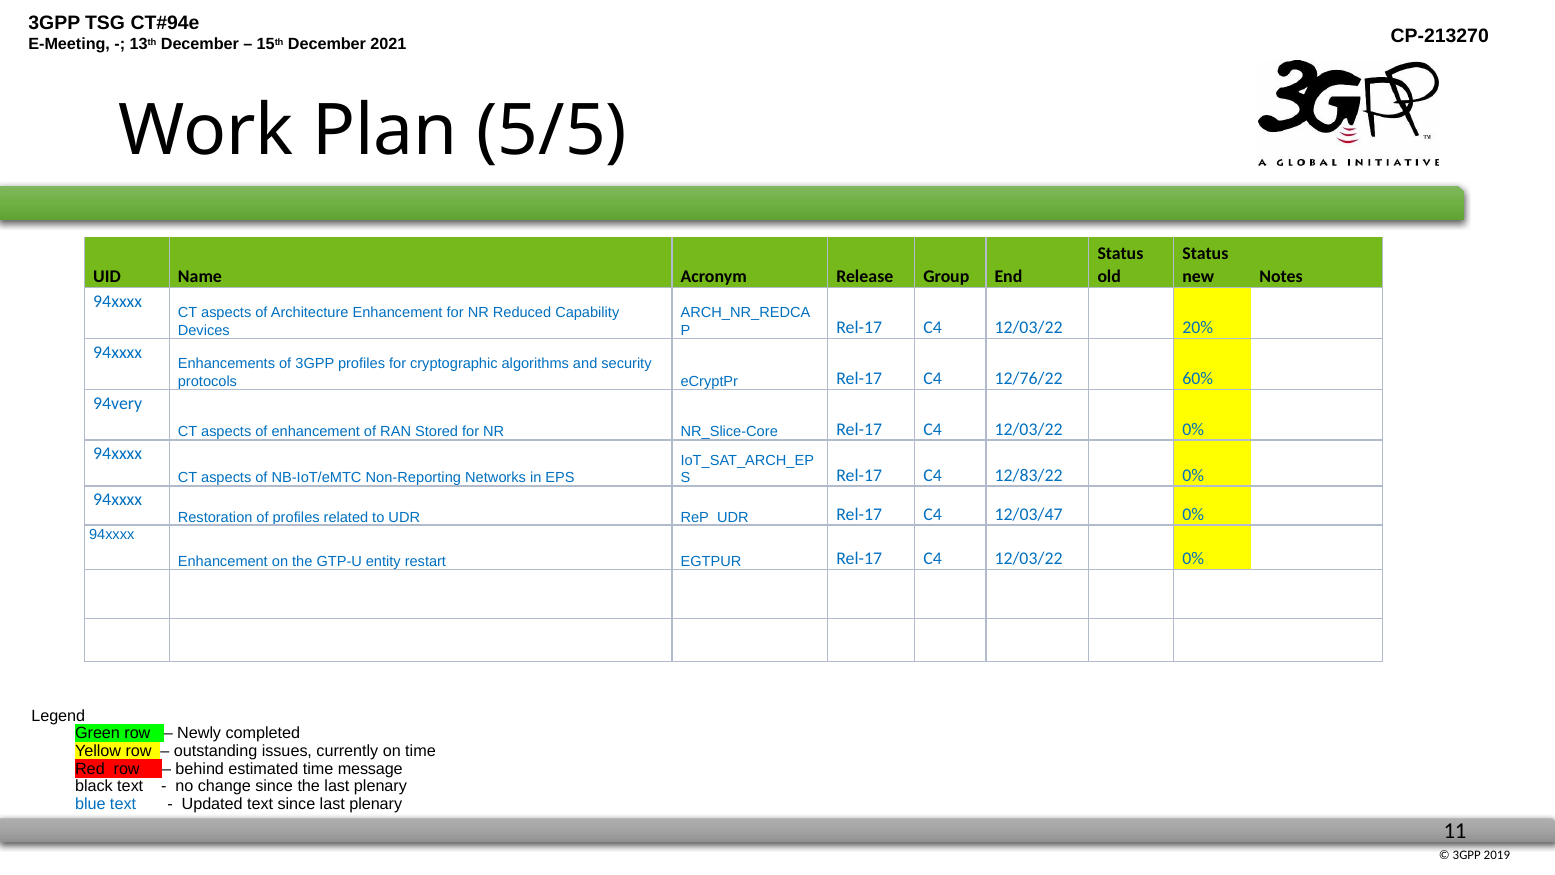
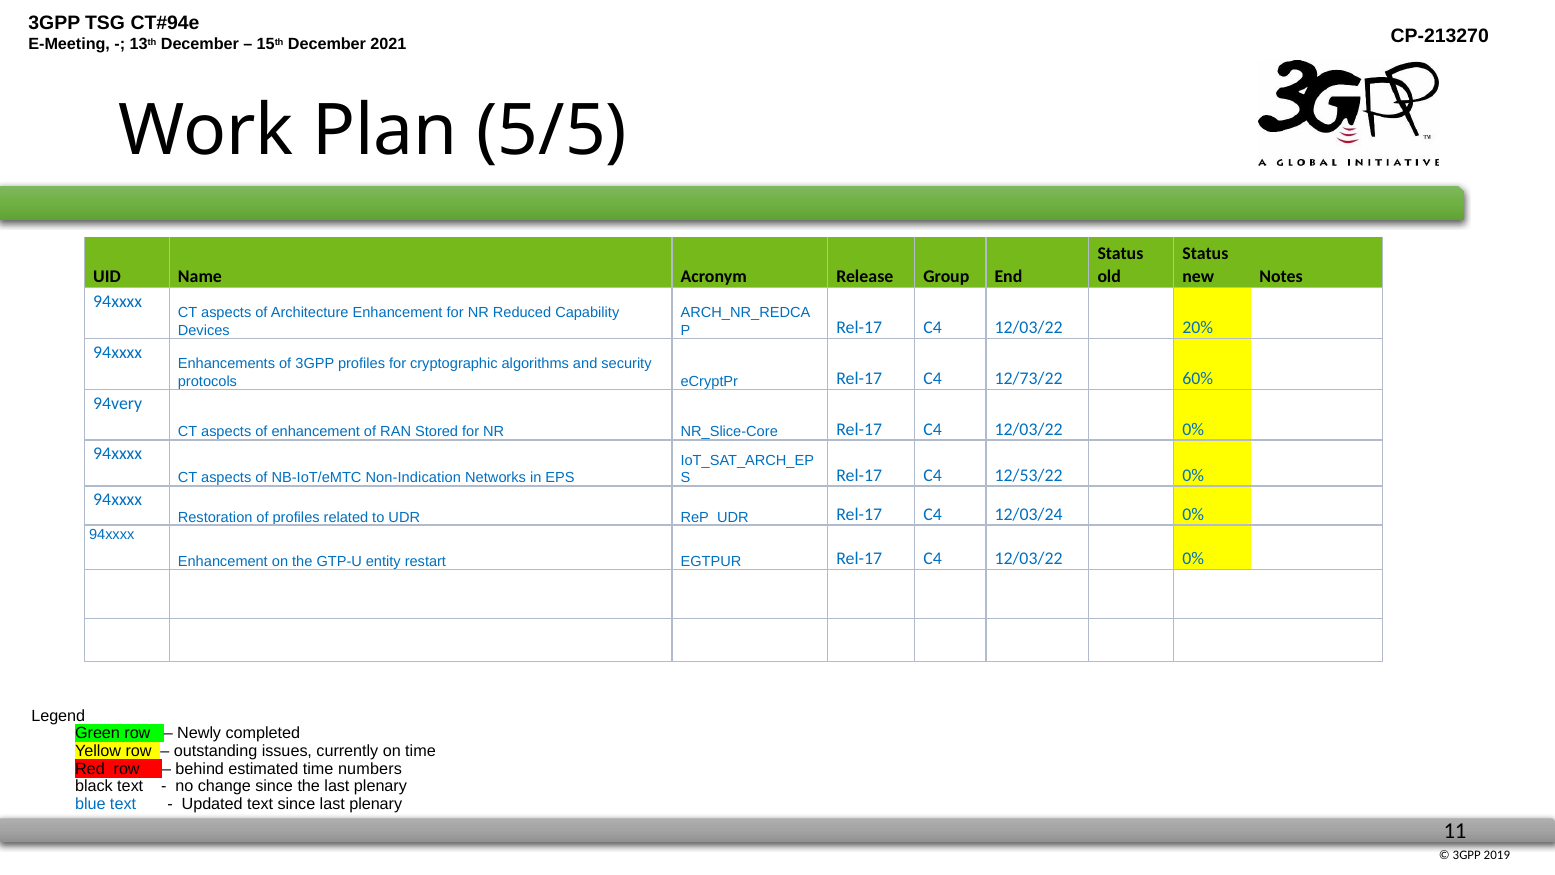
12/76/22: 12/76/22 -> 12/73/22
Non-Reporting: Non-Reporting -> Non-Indication
12/83/22: 12/83/22 -> 12/53/22
12/03/47: 12/03/47 -> 12/03/24
message: message -> numbers
